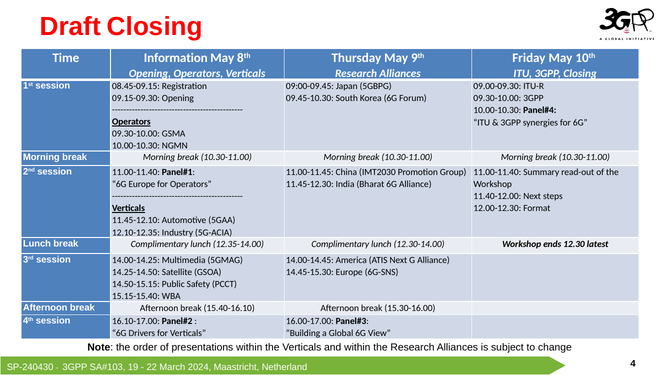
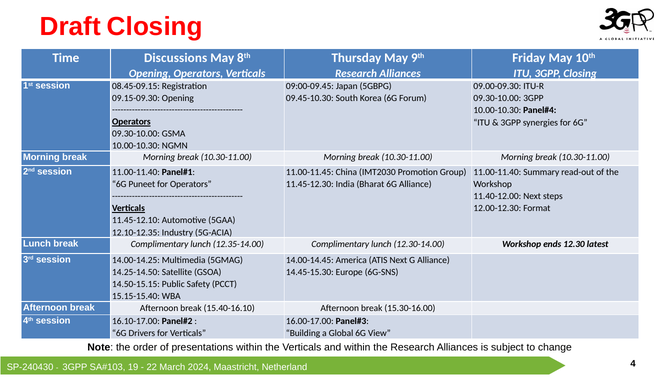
Information: Information -> Discussions
6G Europe: Europe -> Puneet
